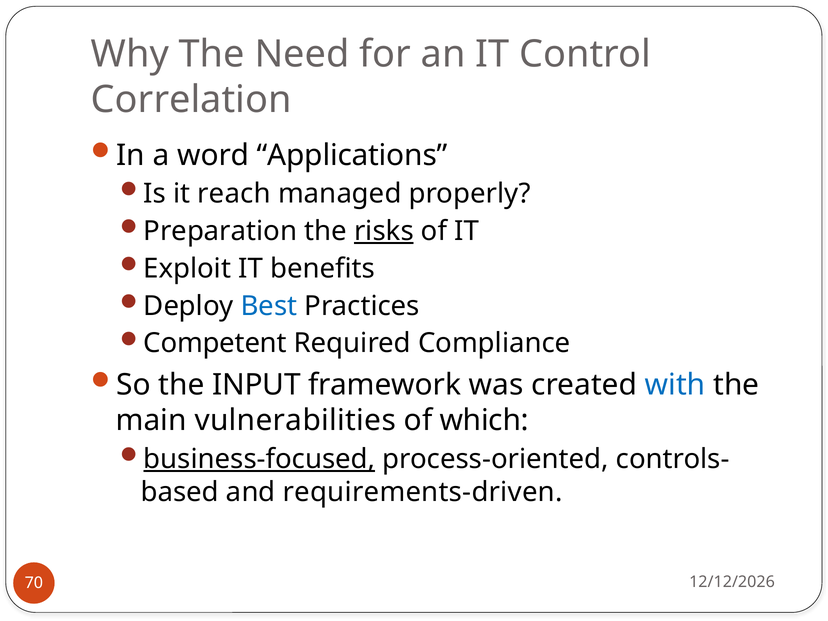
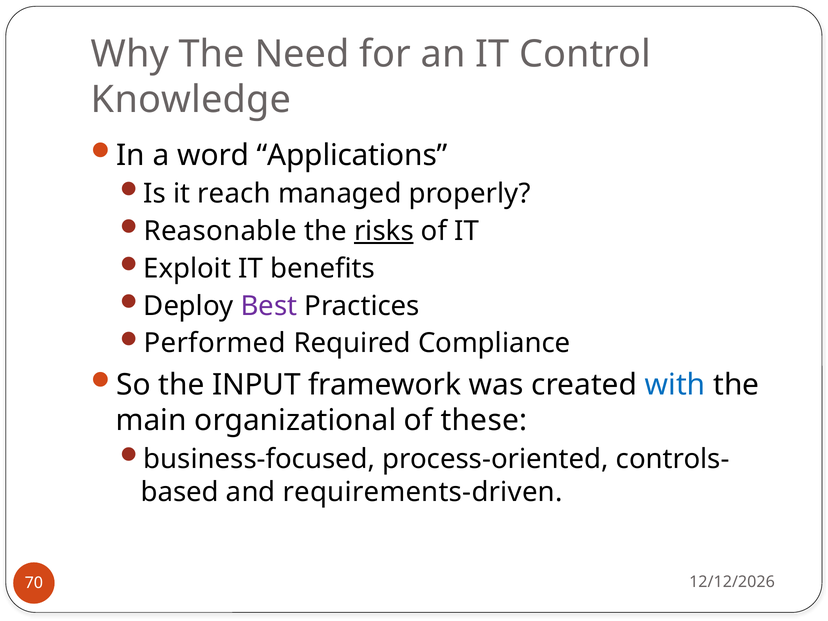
Correlation: Correlation -> Knowledge
Preparation: Preparation -> Reasonable
Best colour: blue -> purple
Competent: Competent -> Performed
vulnerabilities: vulnerabilities -> organizational
which: which -> these
business-focused underline: present -> none
